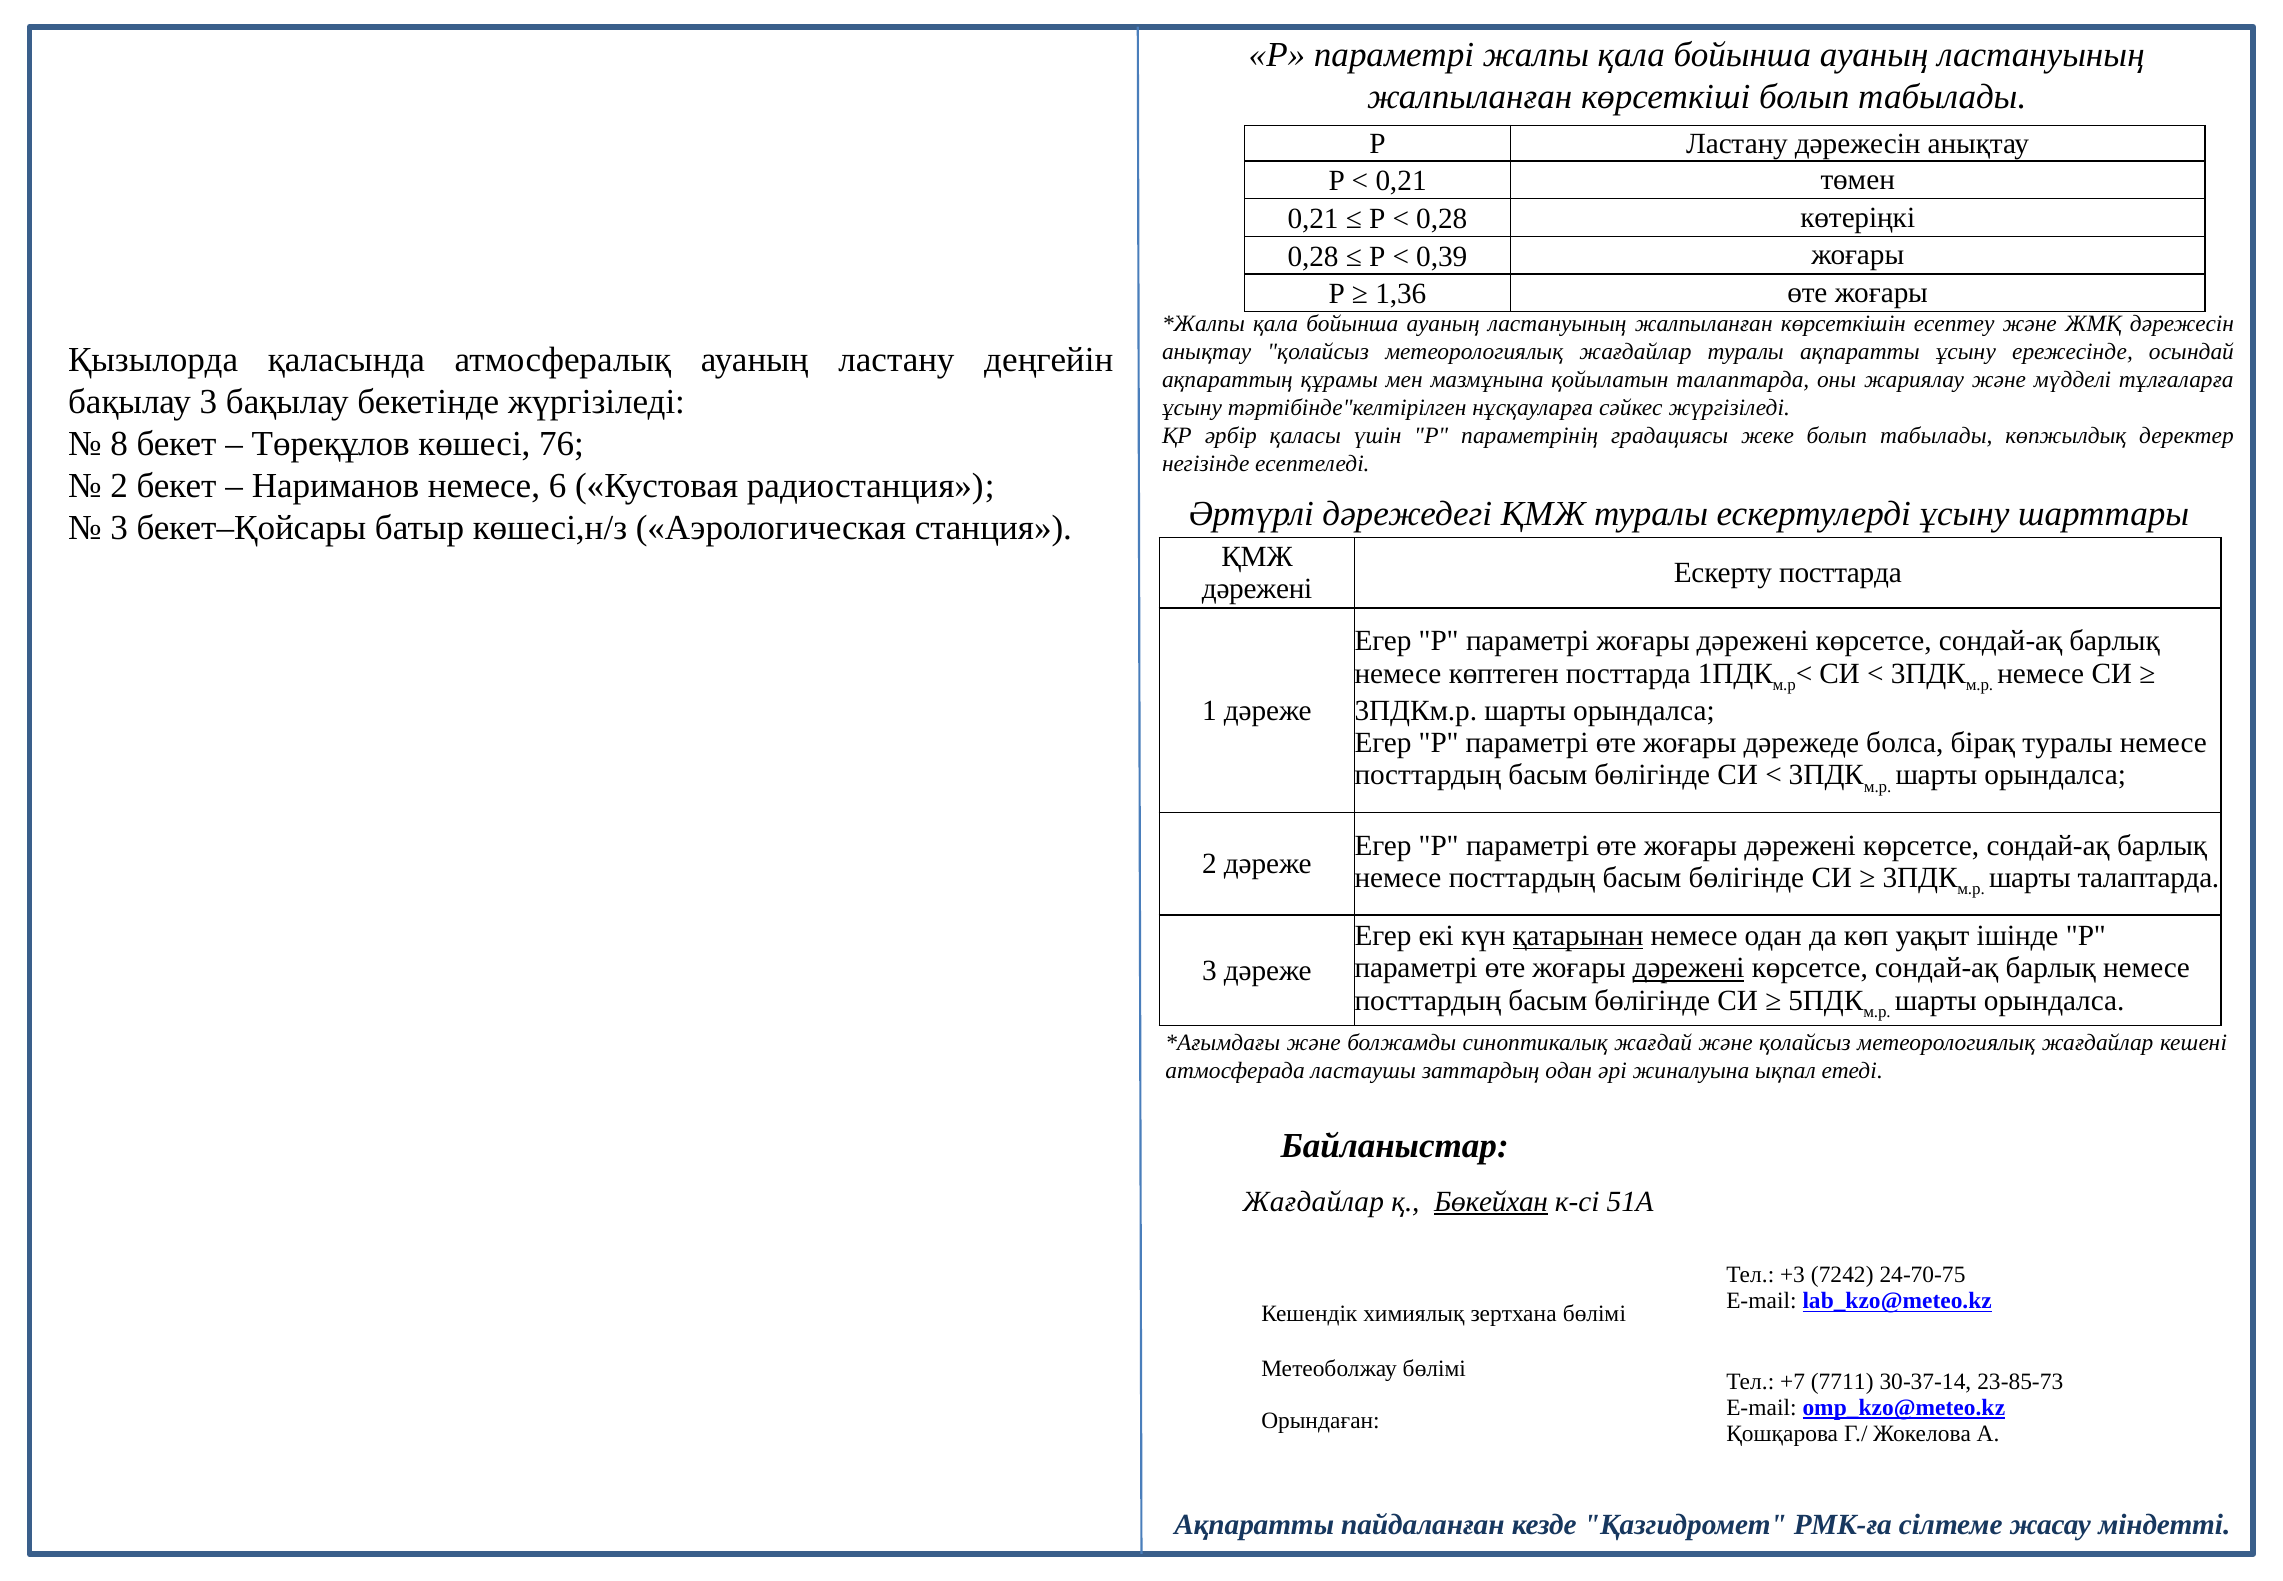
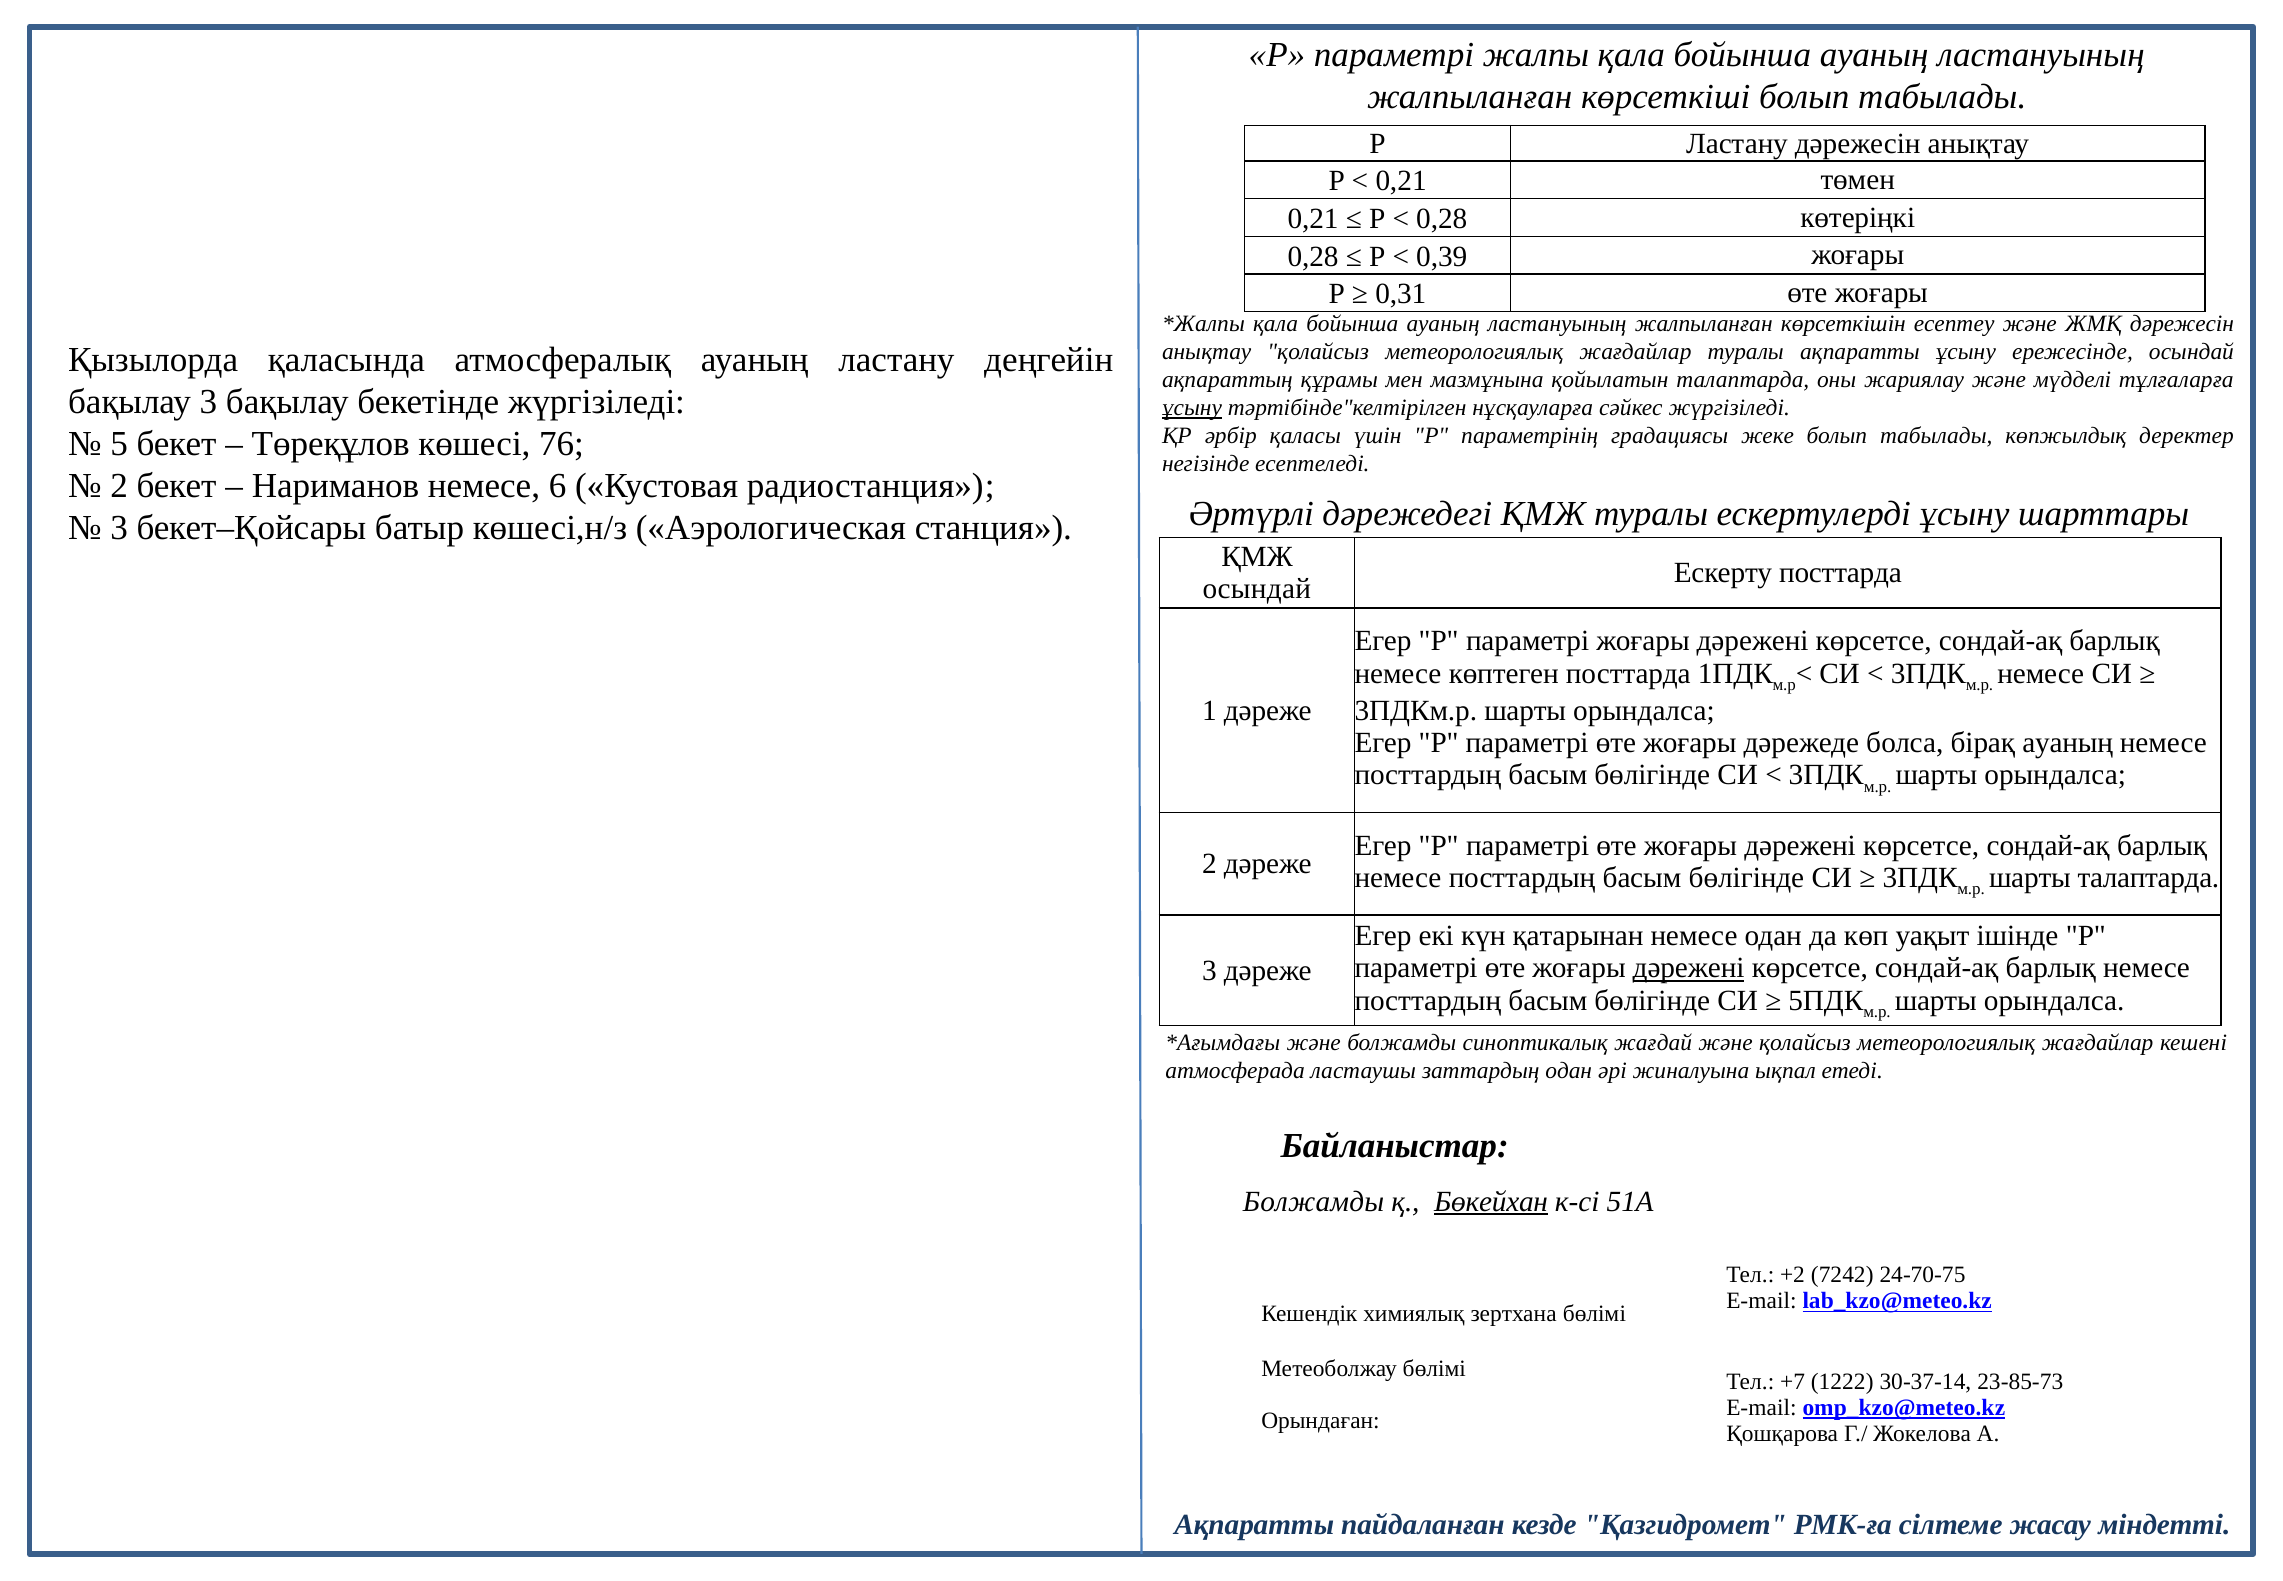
1,36: 1,36 -> 0,31
ұсыну at (1192, 408) underline: none -> present
8: 8 -> 5
дәрежені at (1257, 589): дәрежені -> осындай
бірақ туралы: туралы -> ауаның
қатарынан underline: present -> none
Жағдайлар at (1313, 1201): Жағдайлар -> Болжамды
+3: +3 -> +2
7711: 7711 -> 1222
